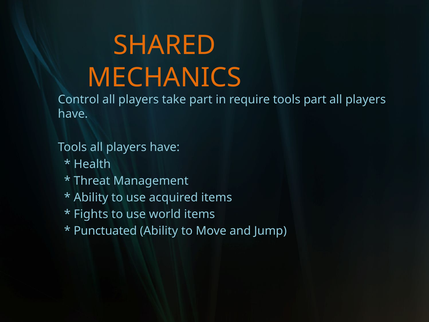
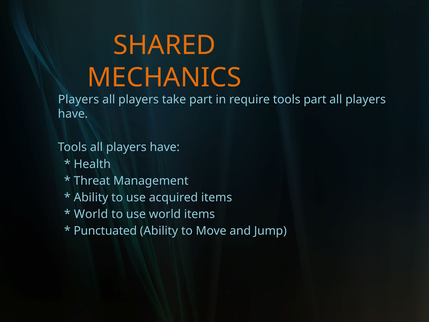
Control at (79, 100): Control -> Players
Fights at (91, 214): Fights -> World
